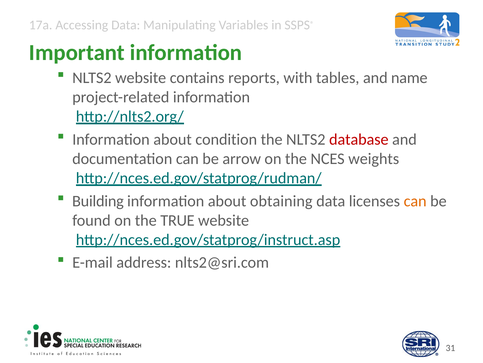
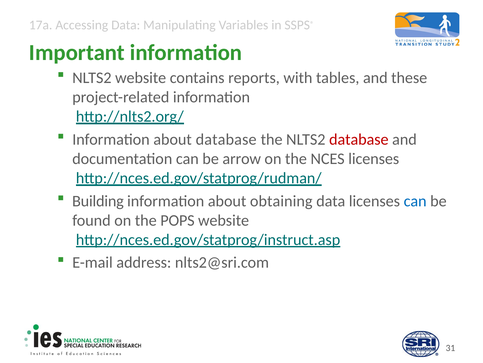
name: name -> these
about condition: condition -> database
NCES weights: weights -> licenses
can at (415, 201) colour: orange -> blue
TRUE: TRUE -> POPS
